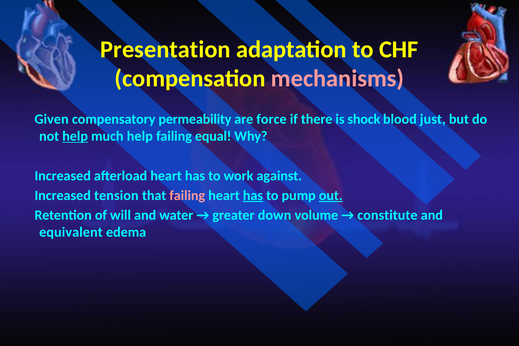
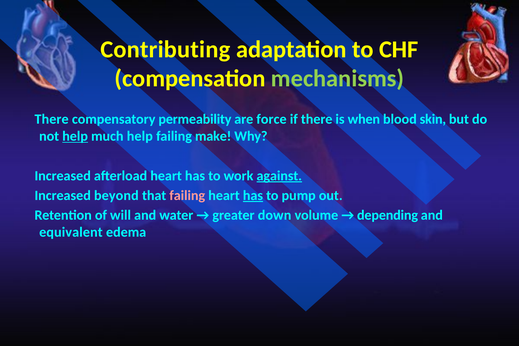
Presentation: Presentation -> Contributing
mechanisms colour: pink -> light green
Given at (52, 119): Given -> There
shock: shock -> when
just: just -> skin
equal: equal -> make
against underline: none -> present
tension: tension -> beyond
out underline: present -> none
constitute: constitute -> depending
